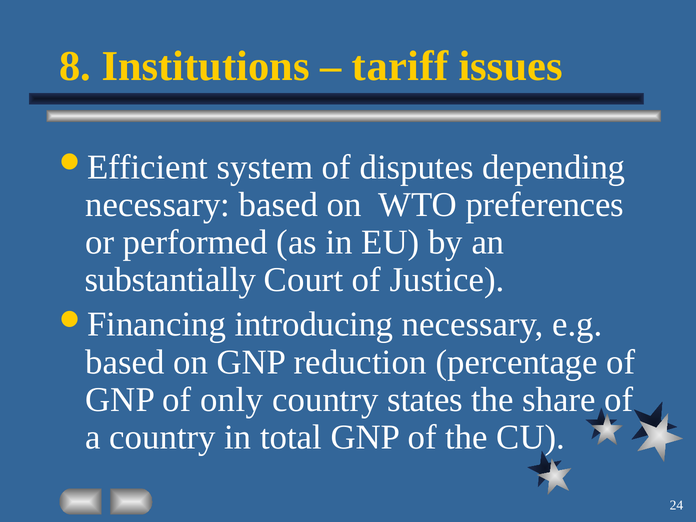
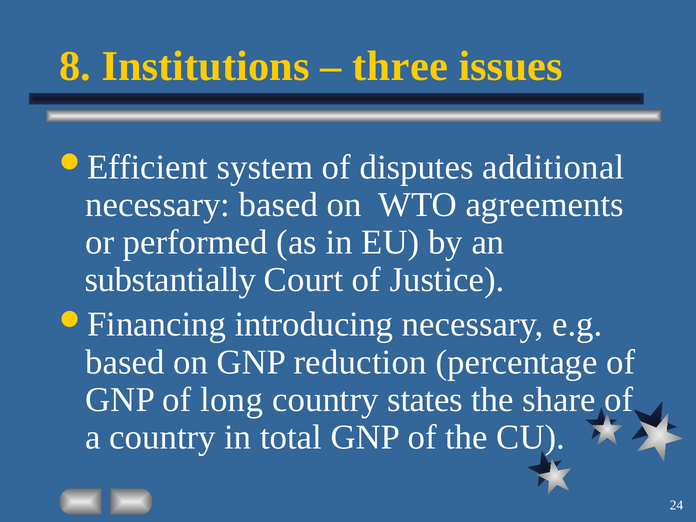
tariff: tariff -> three
depending: depending -> additional
preferences: preferences -> agreements
only: only -> long
